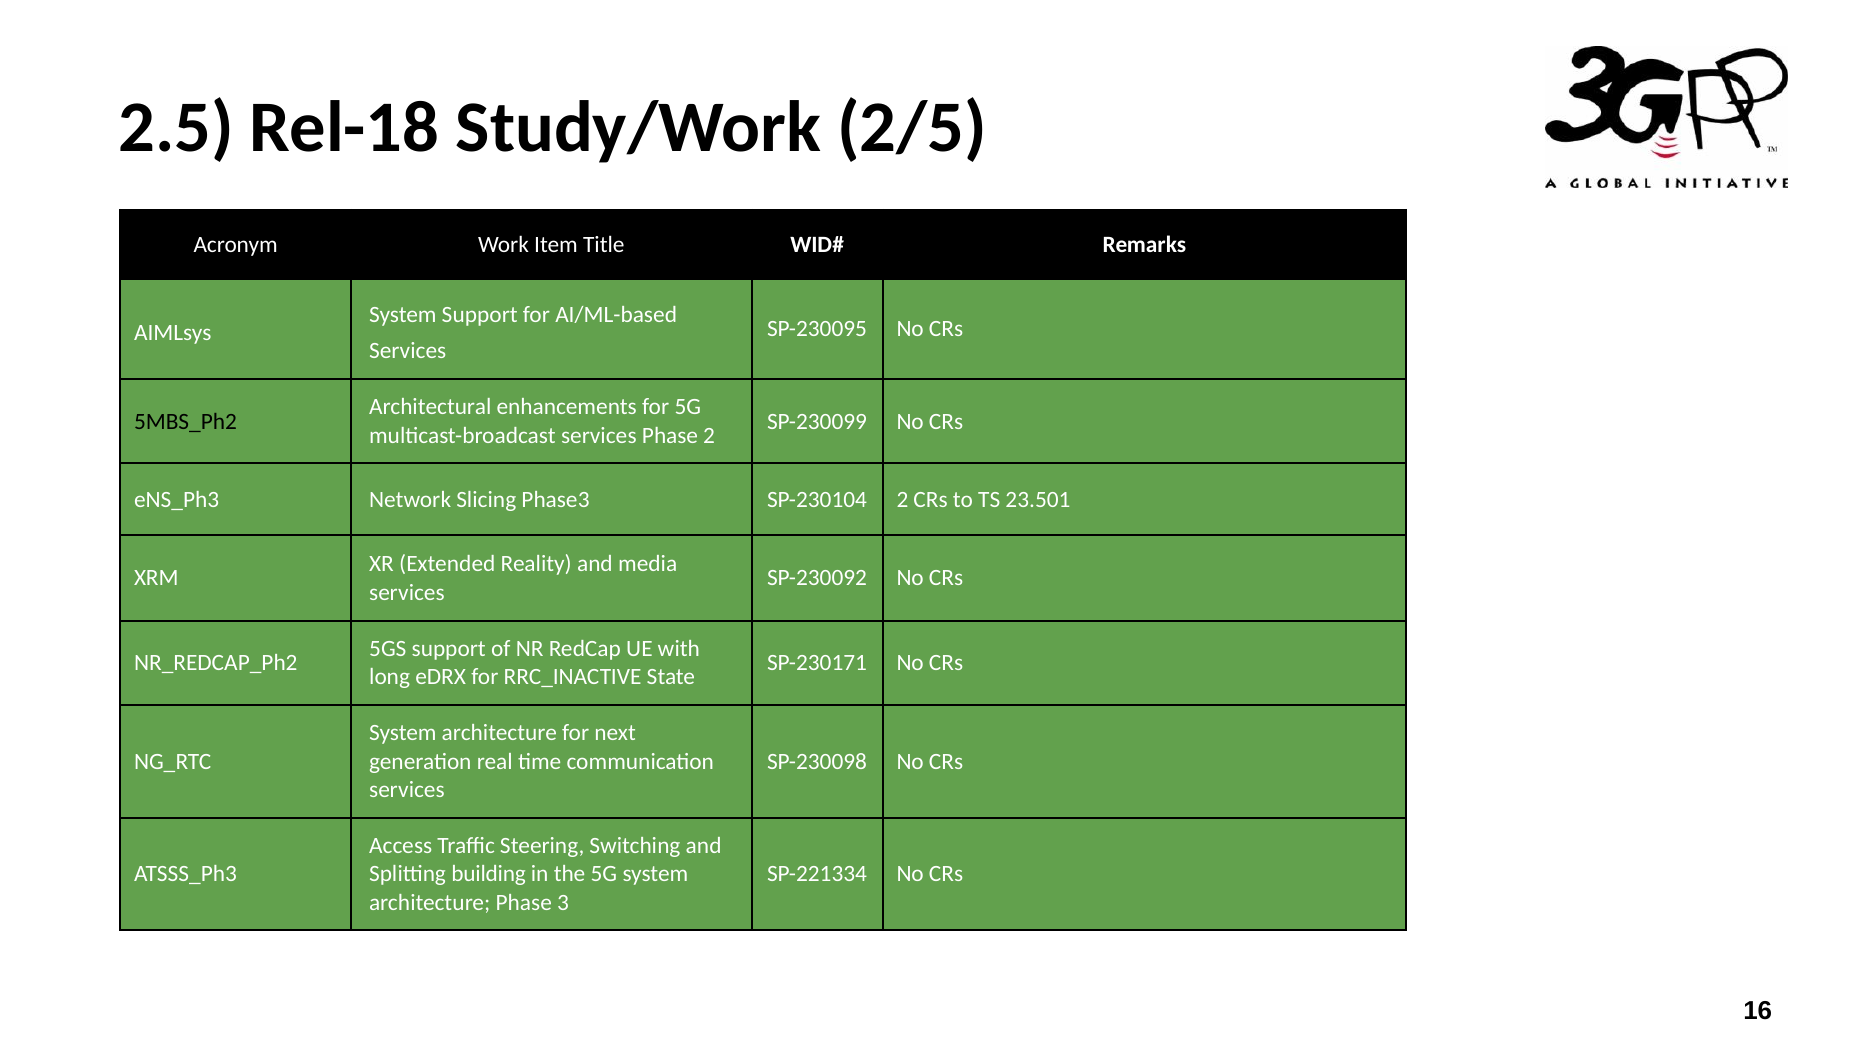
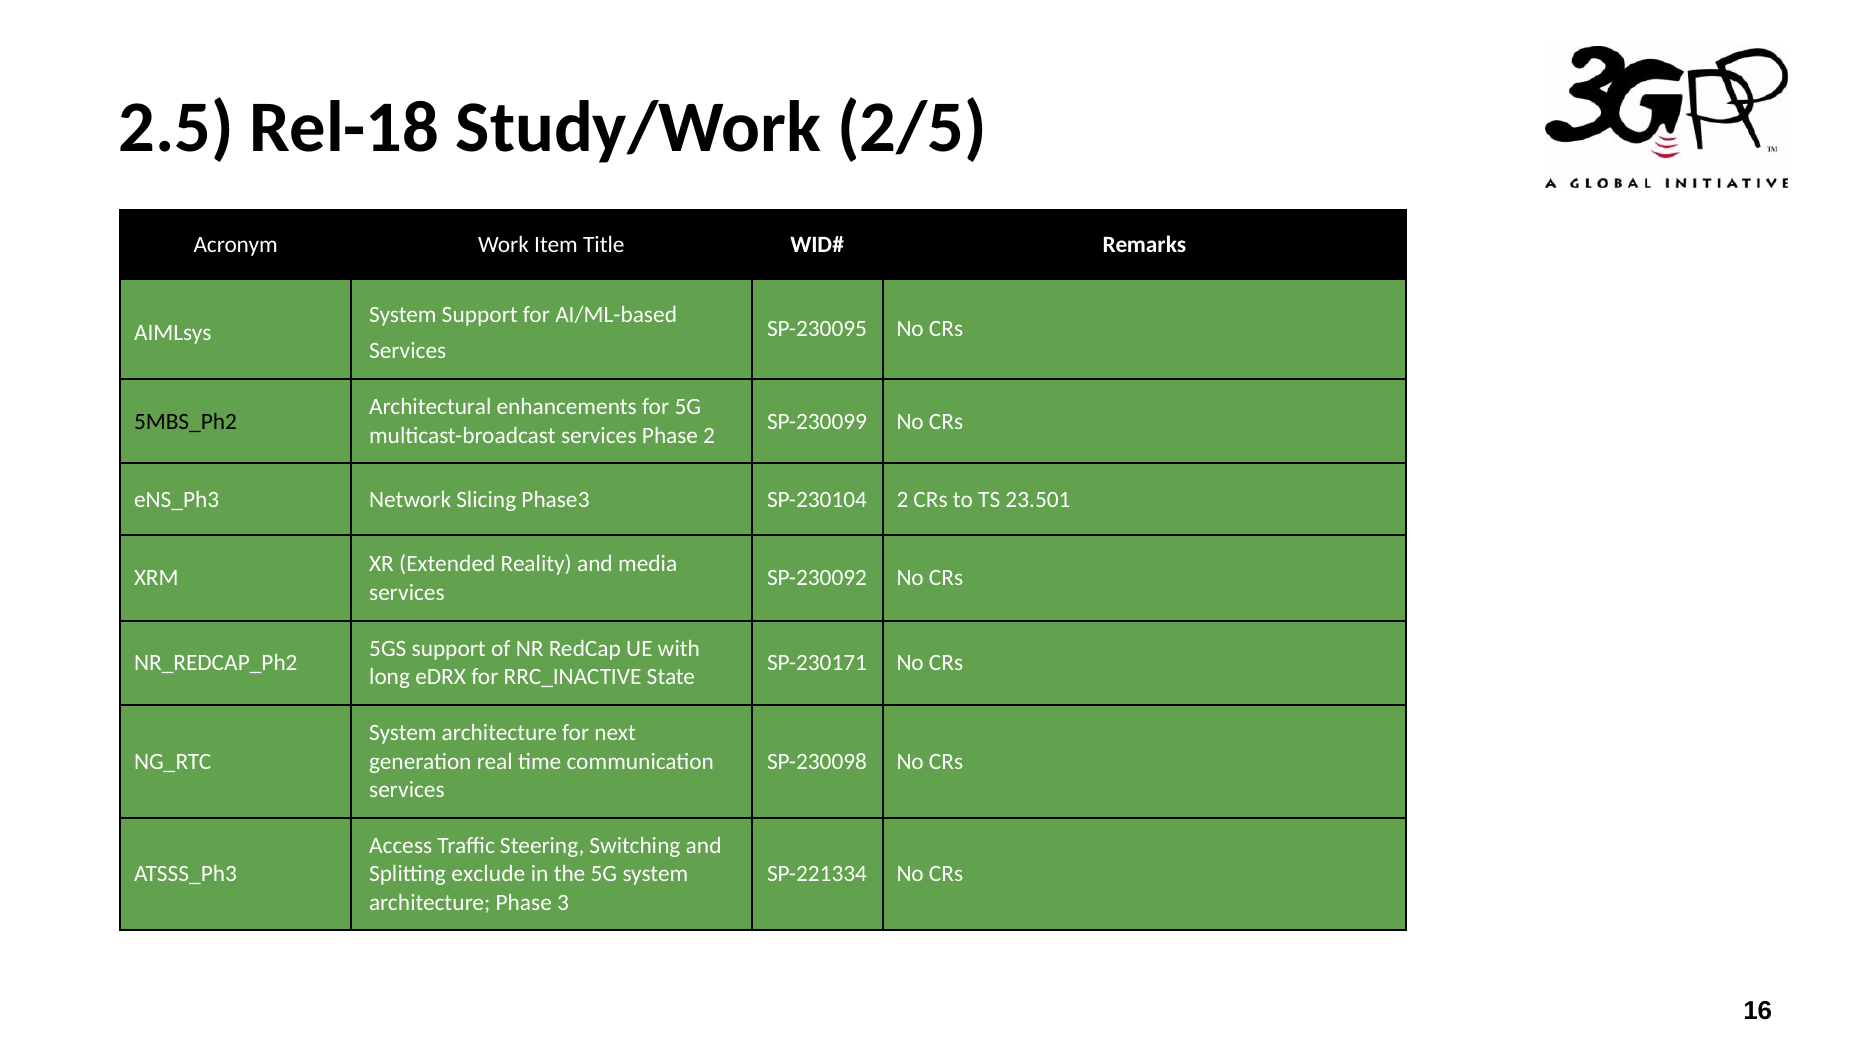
building: building -> exclude
